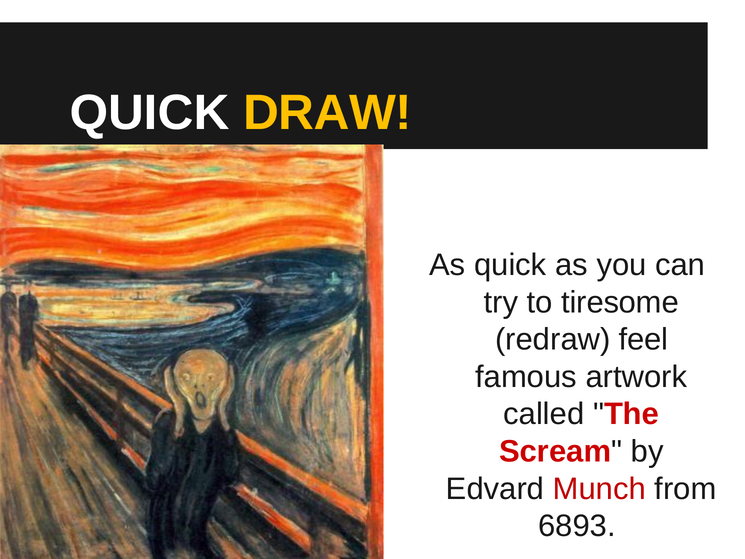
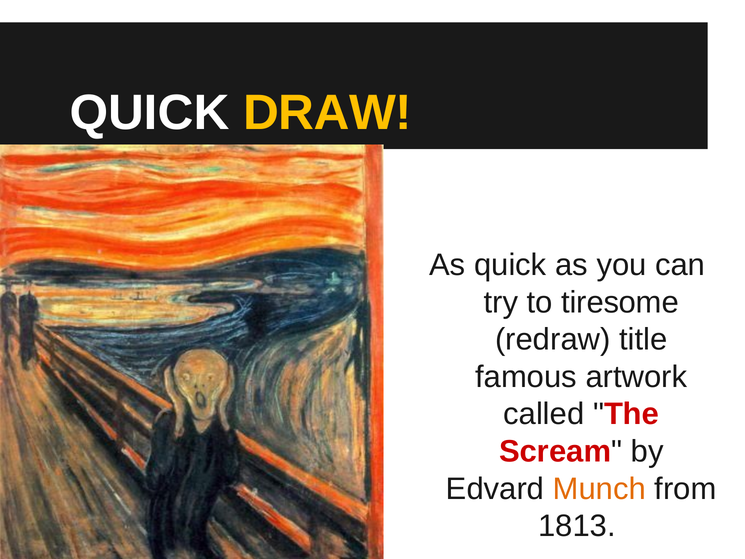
feel: feel -> title
Munch colour: red -> orange
6893: 6893 -> 1813
